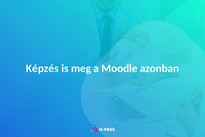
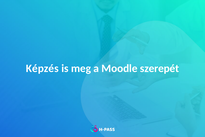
azonban: azonban -> szerepét
